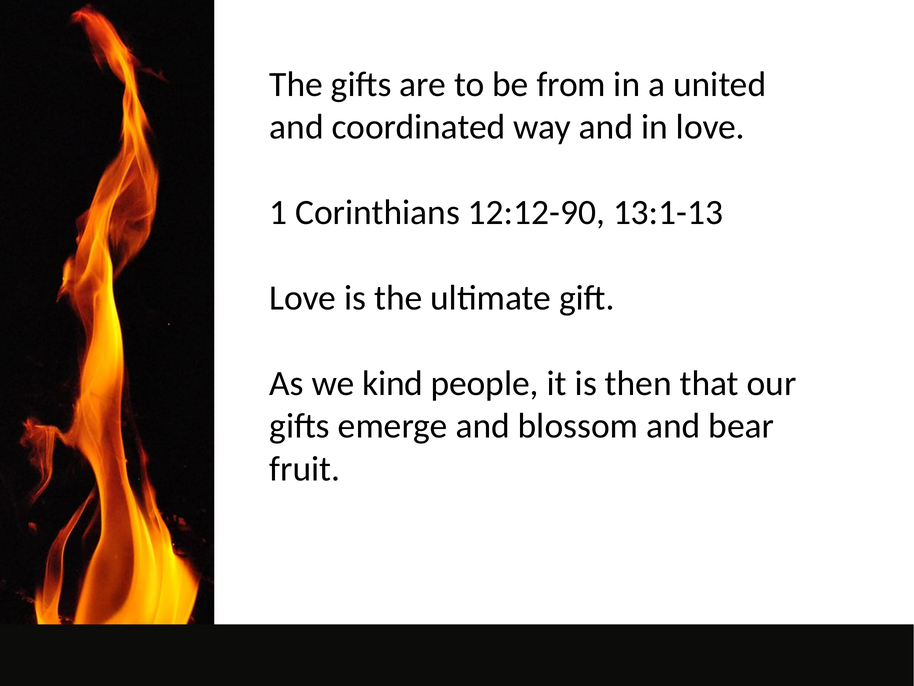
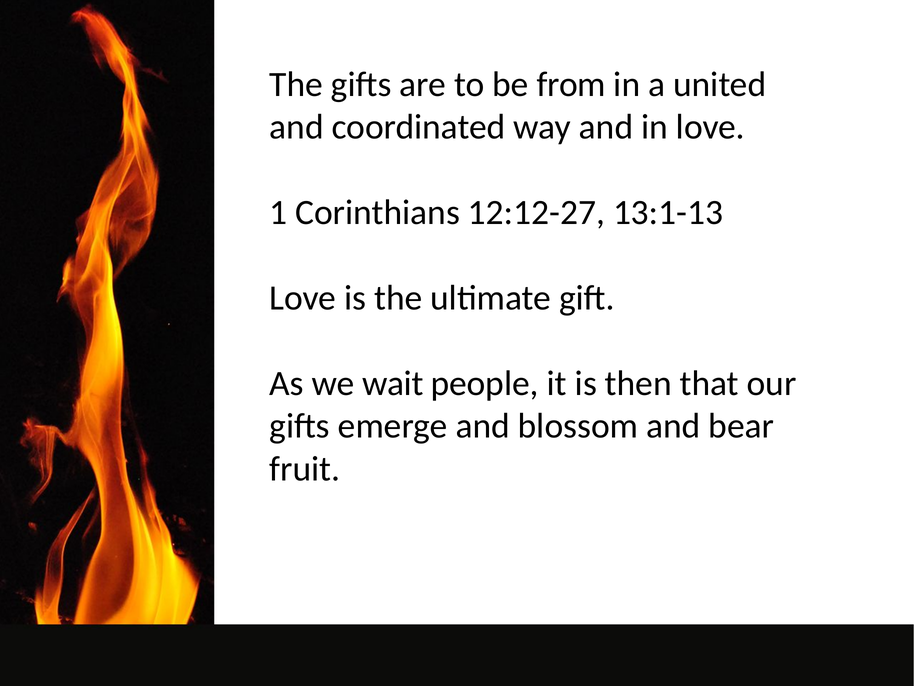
12:12-90: 12:12-90 -> 12:12-27
kind: kind -> wait
